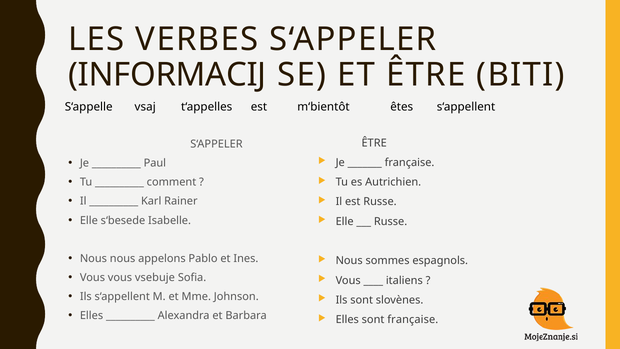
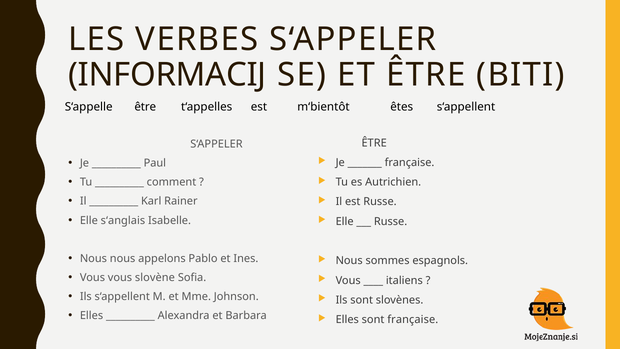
S‘appelle vsaj: vsaj -> être
s‘besede: s‘besede -> s‘anglais
vsebuje: vsebuje -> slovène
